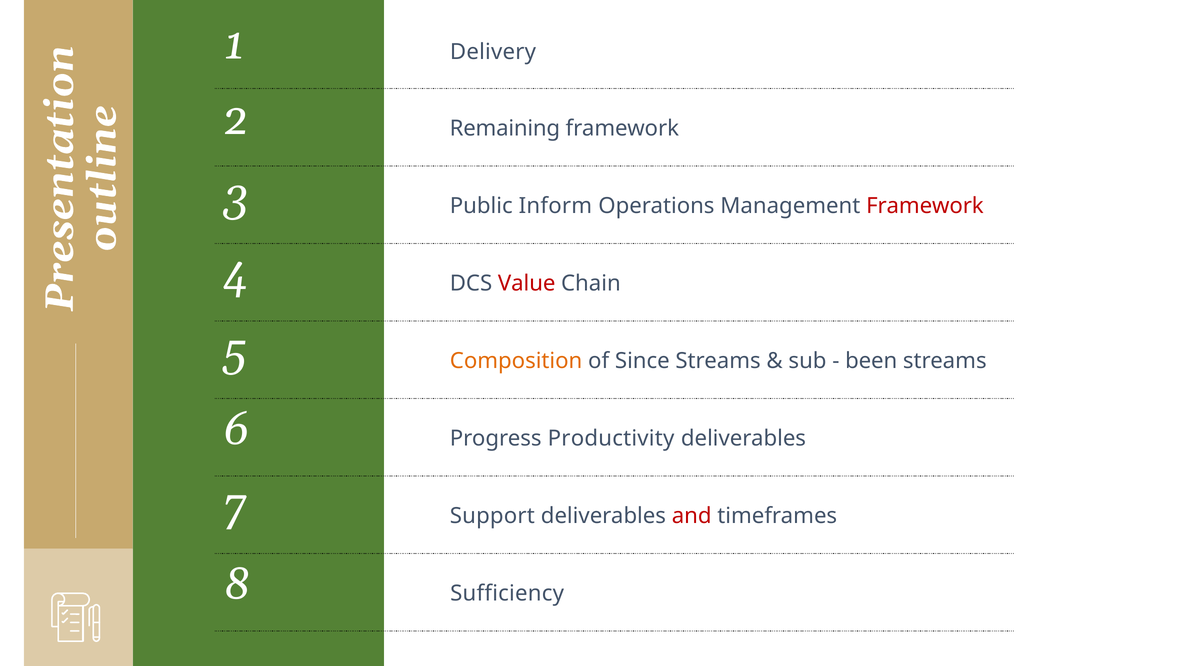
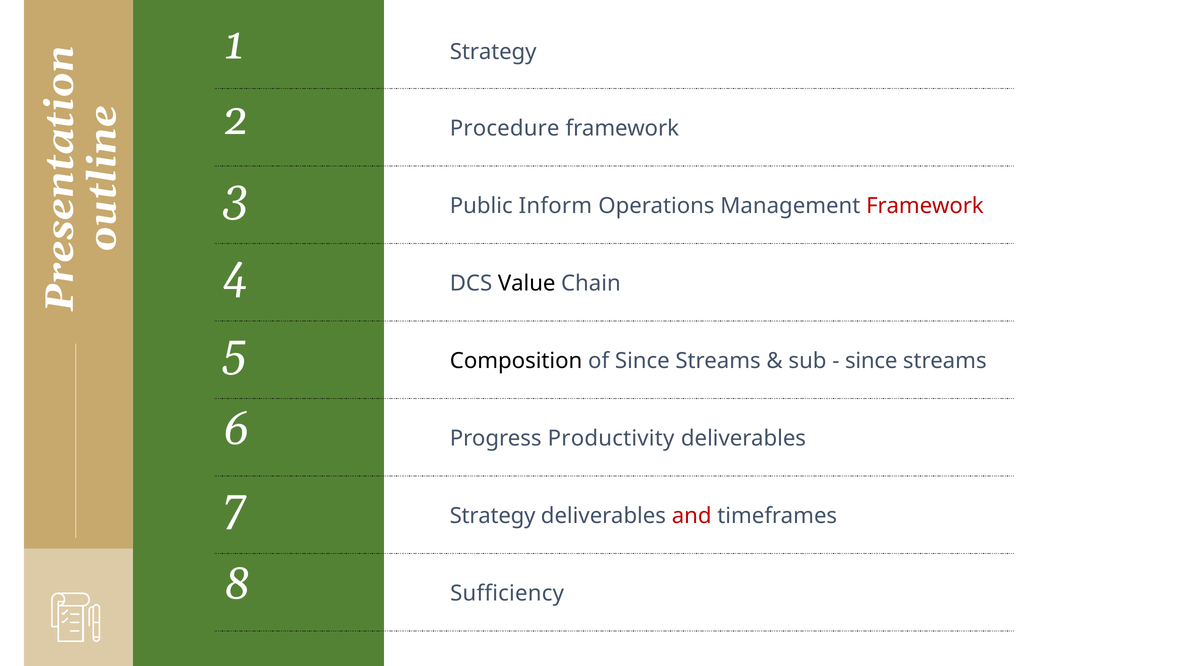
1 Delivery: Delivery -> Strategy
Remaining: Remaining -> Procedure
Value colour: red -> black
Composition colour: orange -> black
been at (871, 361): been -> since
7 Support: Support -> Strategy
